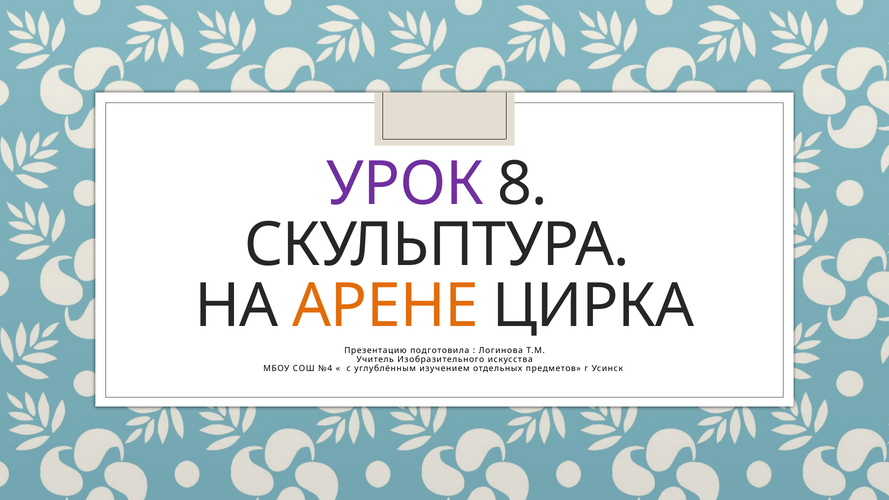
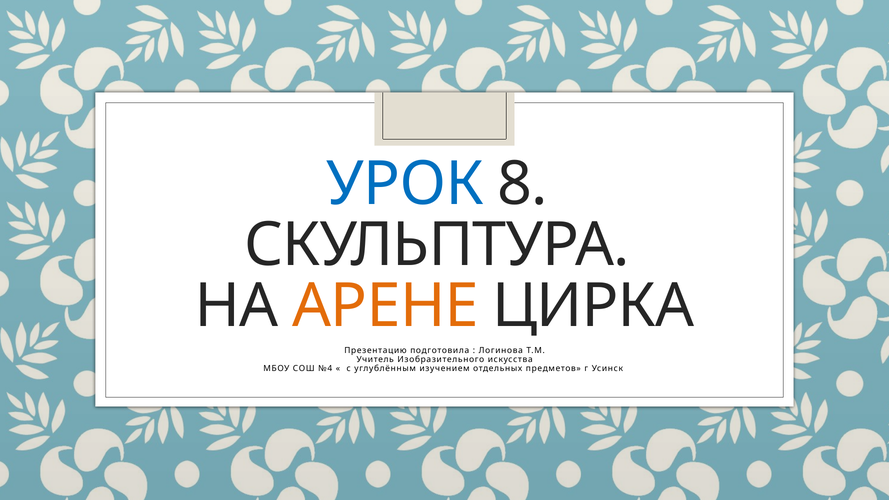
УРОК colour: purple -> blue
